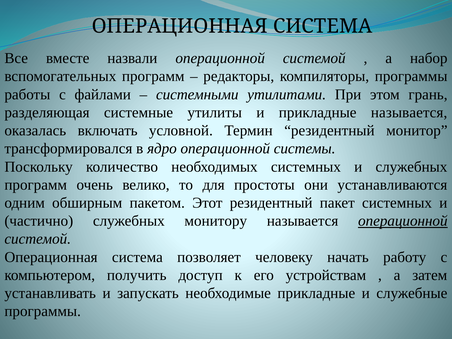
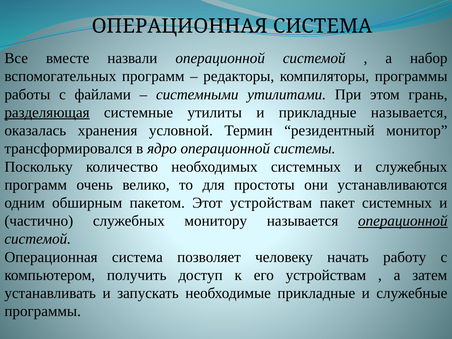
разделяющая underline: none -> present
включать: включать -> хранения
Этот резидентный: резидентный -> устройствам
